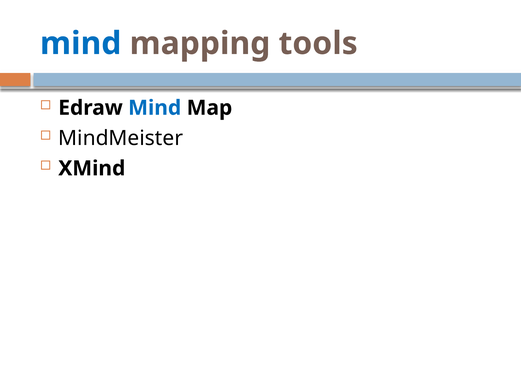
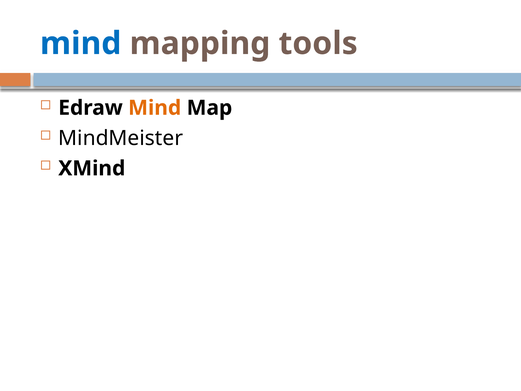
Mind at (155, 108) colour: blue -> orange
